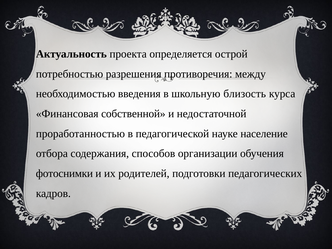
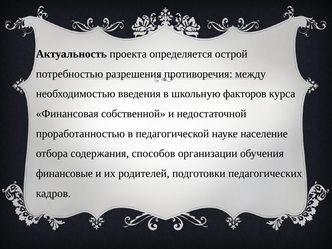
близость: близость -> факторов
фотоснимки: фотоснимки -> финансовые
